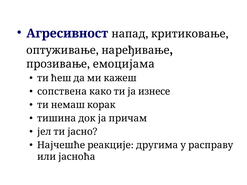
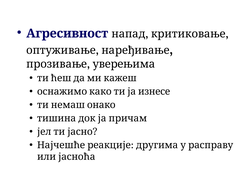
емоцијама: емоцијама -> уверењима
сопствена: сопствена -> оснажимо
корак: корак -> онако
